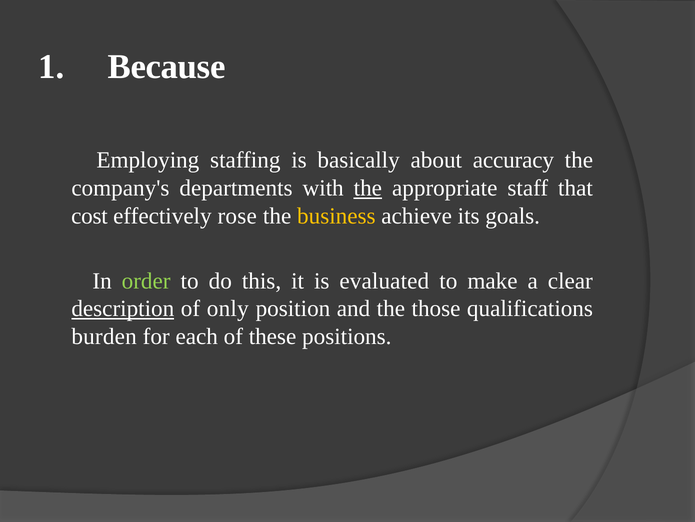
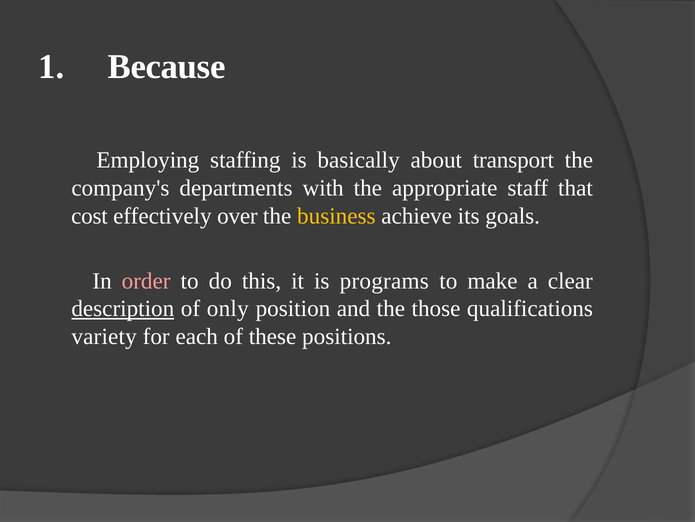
accuracy: accuracy -> transport
the at (368, 188) underline: present -> none
rose: rose -> over
order colour: light green -> pink
evaluated: evaluated -> programs
burden: burden -> variety
